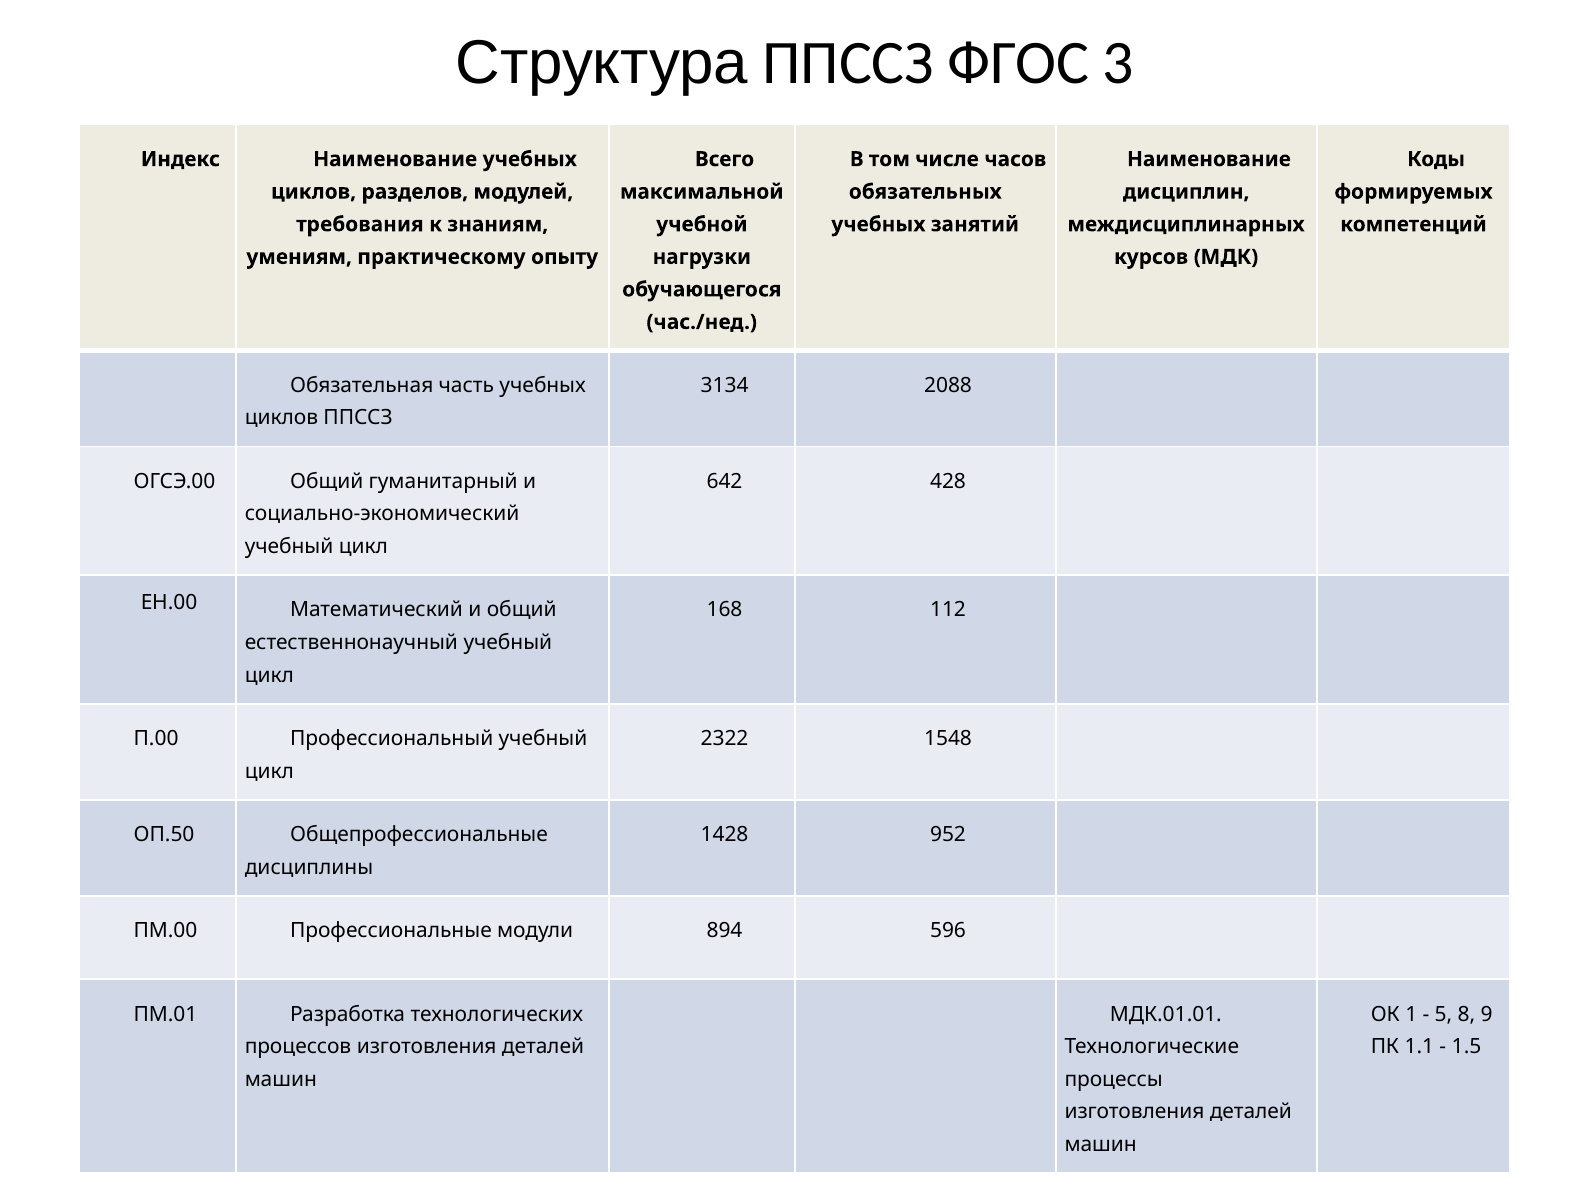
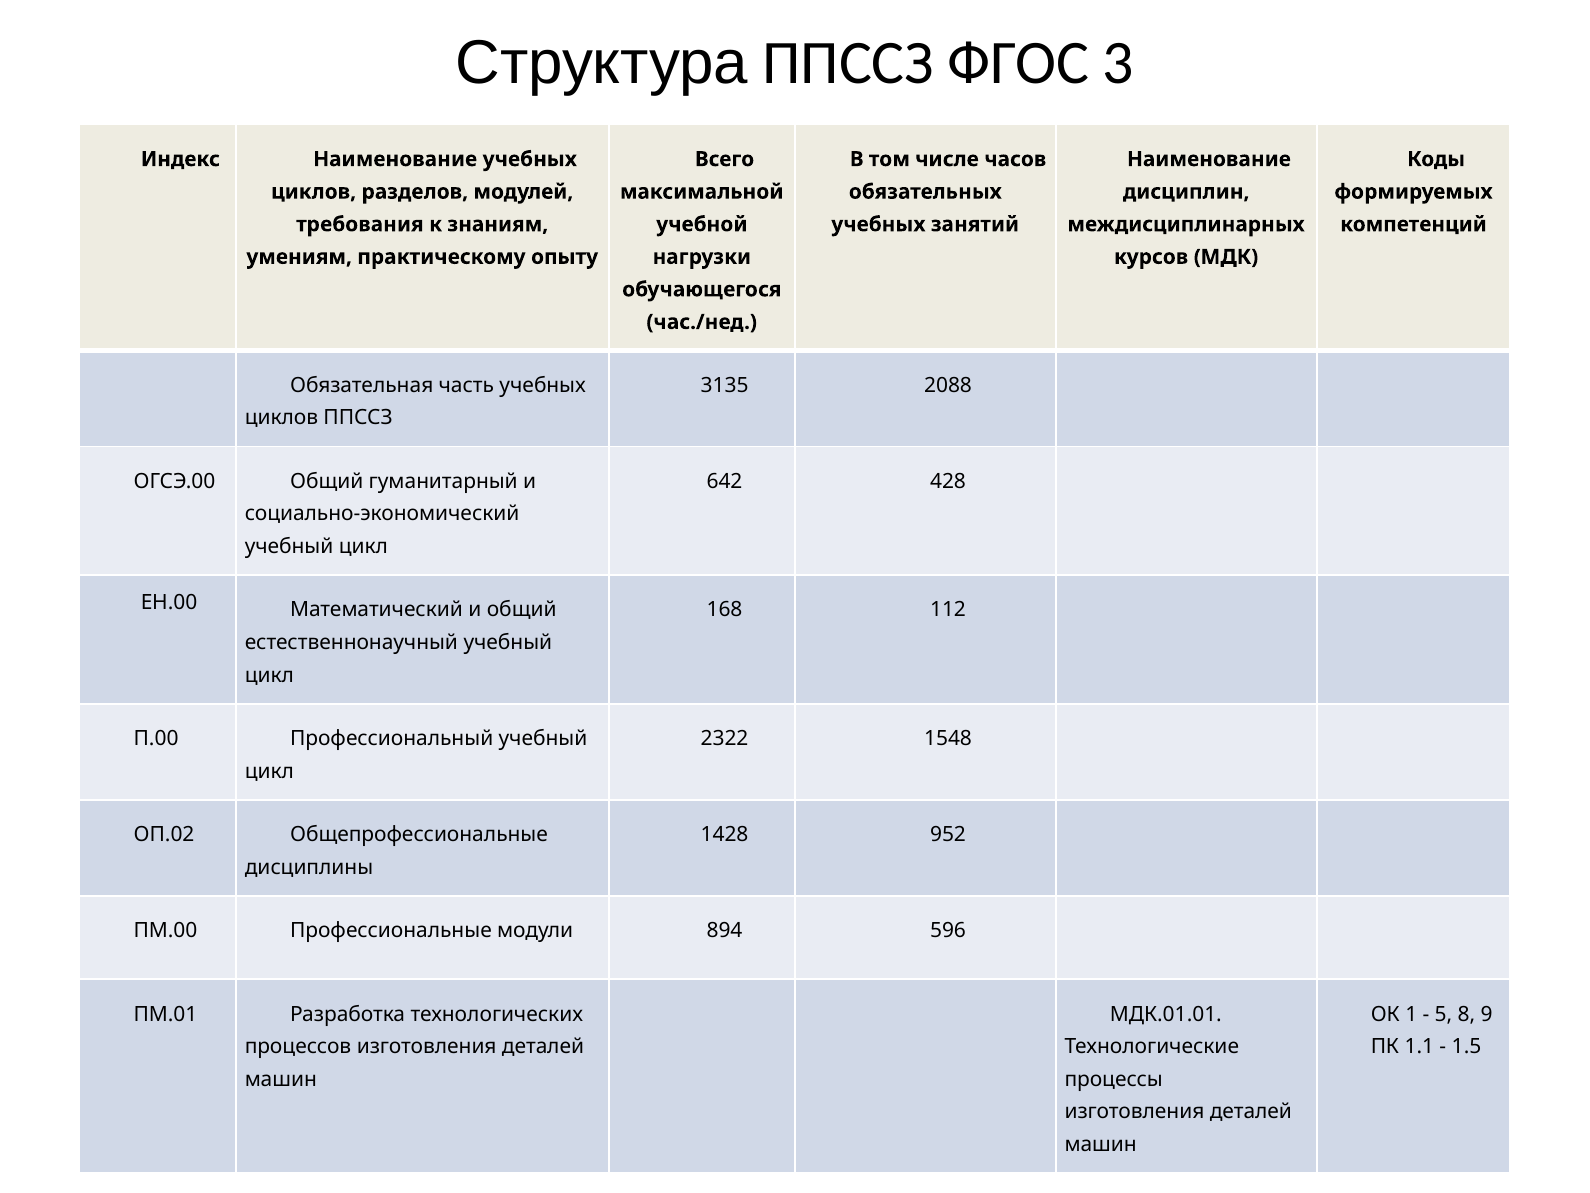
3134: 3134 -> 3135
ОП.50: ОП.50 -> ОП.02
